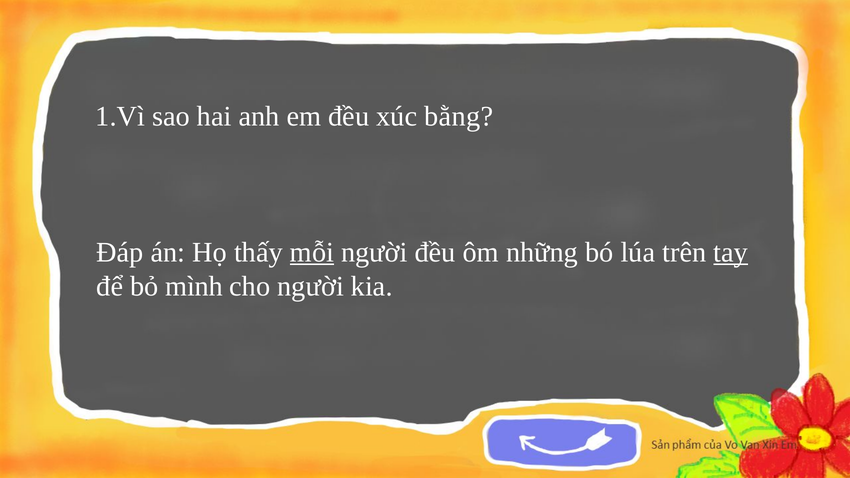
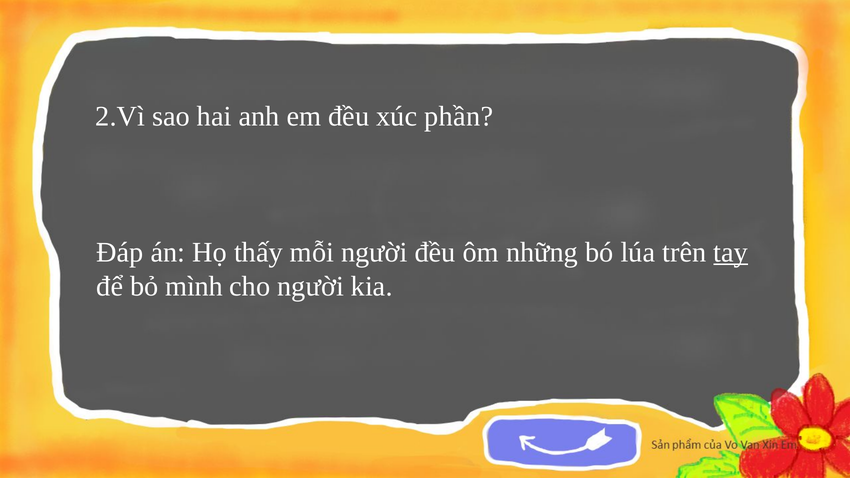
1.Vì: 1.Vì -> 2.Vì
bằng: bằng -> phần
mỗi underline: present -> none
